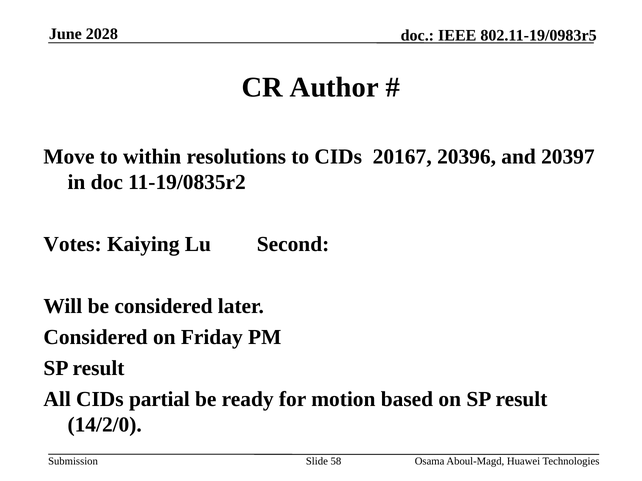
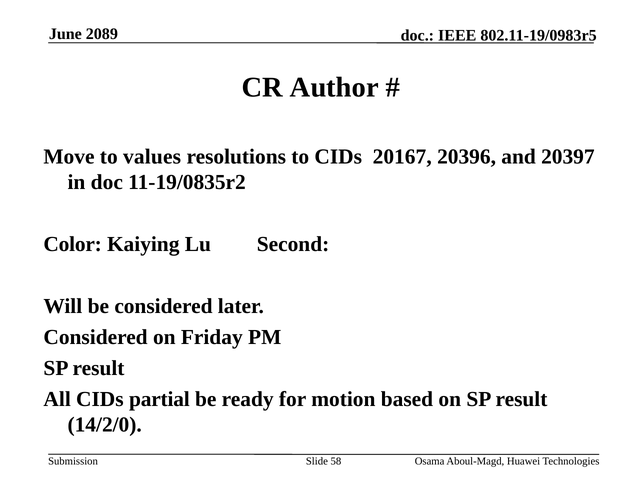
2028: 2028 -> 2089
within: within -> values
Votes: Votes -> Color
